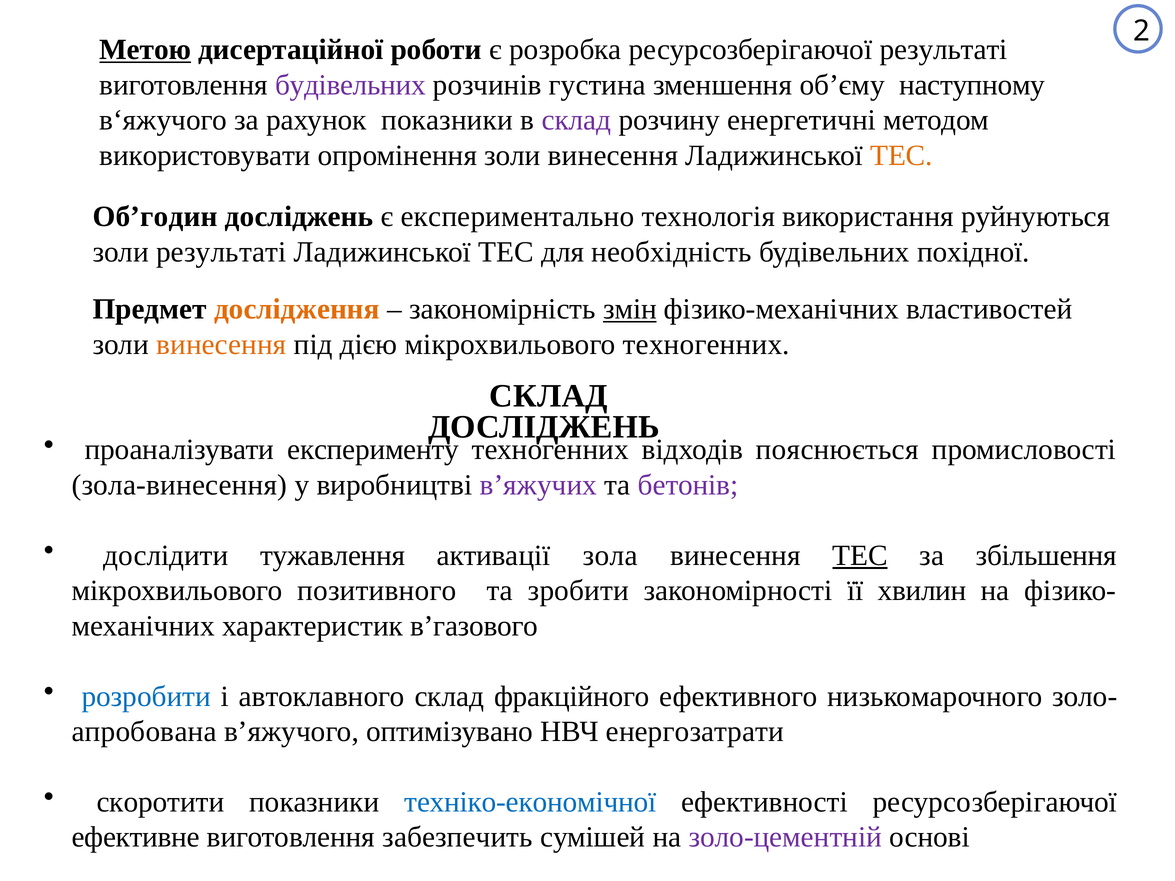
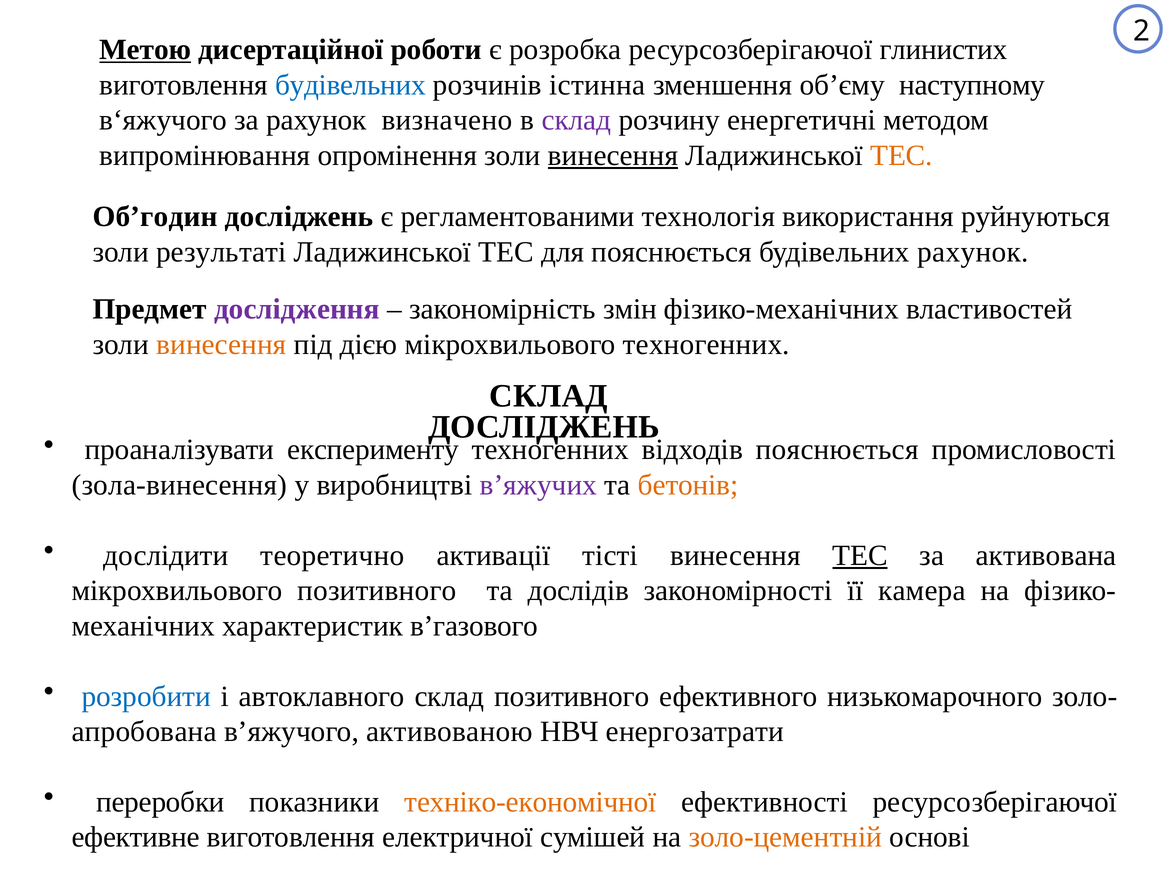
ресурсозберігаючої результаті: результаті -> глинистих
будівельних at (350, 85) colour: purple -> blue
густина: густина -> істинна
рахунок показники: показники -> визначено
використовувати: використовувати -> випромінювання
винесення at (613, 155) underline: none -> present
експериментально: експериментально -> регламентованими
для необхідність: необхідність -> пояснюється
будівельних похідної: похідної -> рахунок
дослідження colour: orange -> purple
змін underline: present -> none
бетонів colour: purple -> orange
тужавлення: тужавлення -> теоретично
зола: зола -> тісті
збільшення: збільшення -> активована
зробити: зробити -> дослідів
хвилин: хвилин -> камера
склад фракційного: фракційного -> позитивного
оптимізувано: оптимізувано -> активованою
скоротити: скоротити -> переробки
техніко-економічної colour: blue -> orange
забезпечить: забезпечить -> електричної
золо-цементній colour: purple -> orange
